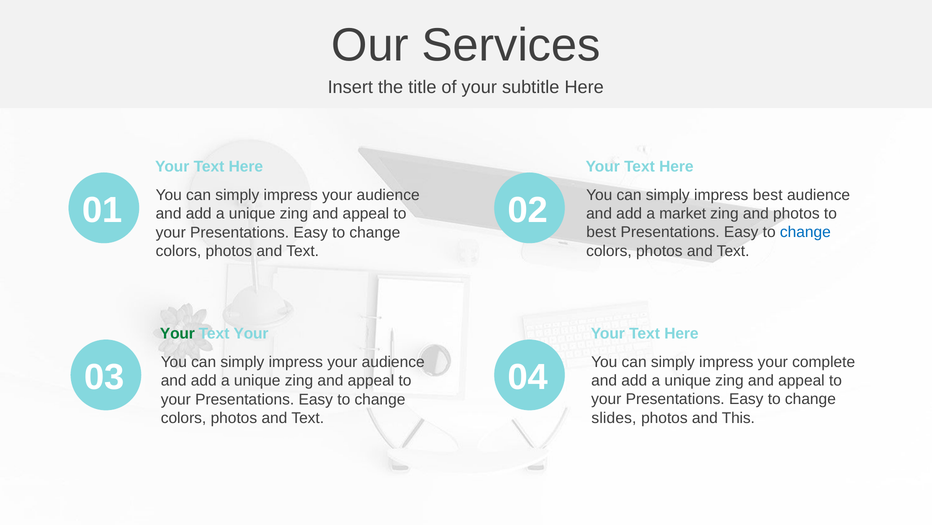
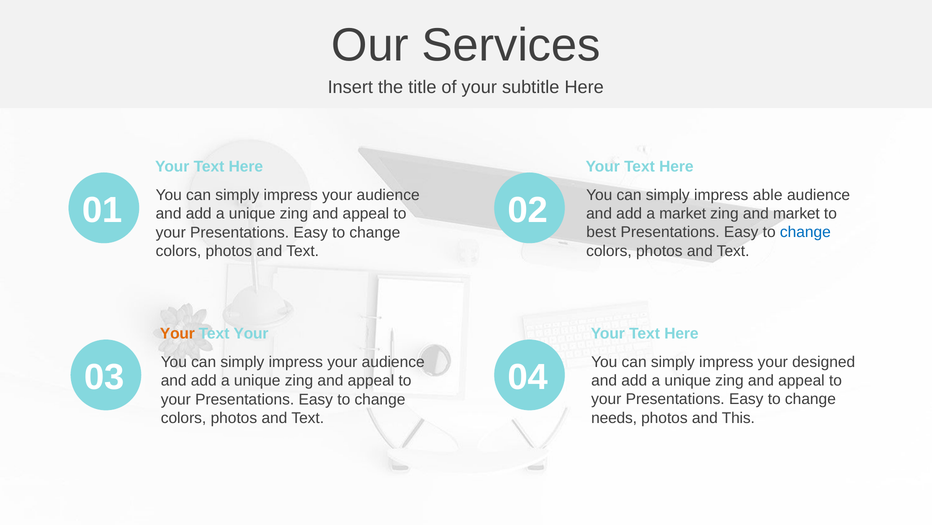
impress best: best -> able
and photos: photos -> market
Your at (177, 333) colour: green -> orange
complete: complete -> designed
slides: slides -> needs
